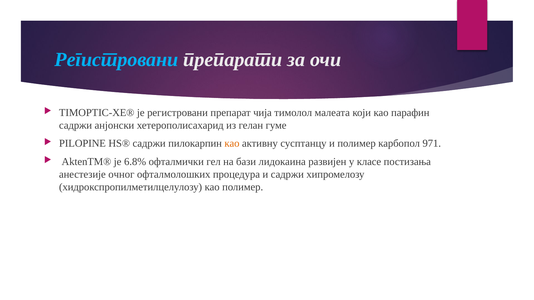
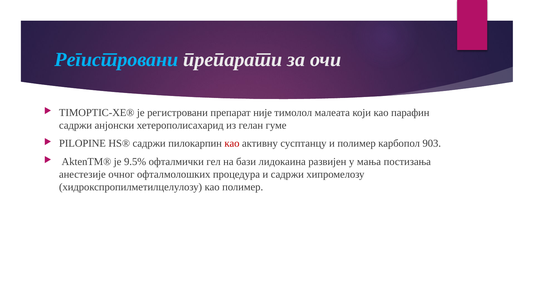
чија: чија -> није
као at (232, 144) colour: orange -> red
971: 971 -> 903
6.8%: 6.8% -> 9.5%
класе: класе -> мања
